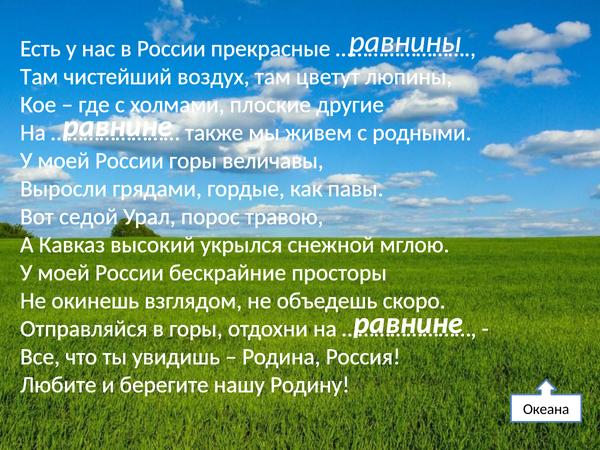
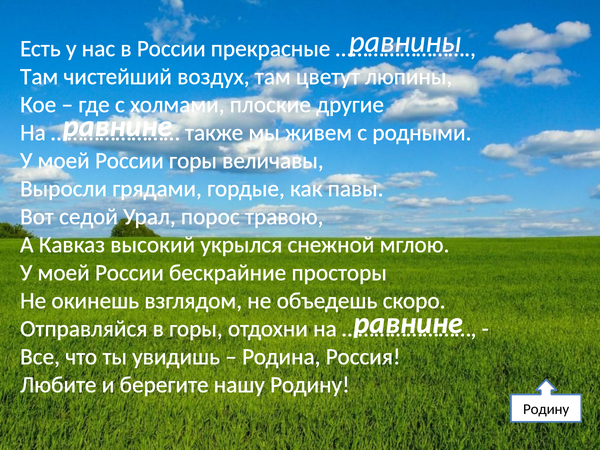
Океана at (546, 409): Океана -> Родину
